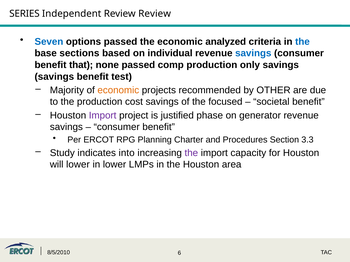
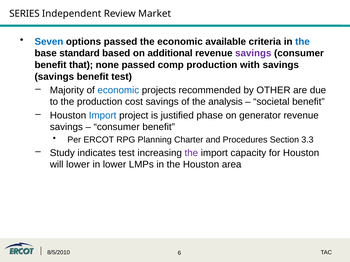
Review Review: Review -> Market
analyzed: analyzed -> available
sections: sections -> standard
individual: individual -> additional
savings at (253, 53) colour: blue -> purple
only: only -> with
economic at (118, 90) colour: orange -> blue
focused: focused -> analysis
Import at (103, 116) colour: purple -> blue
indicates into: into -> test
